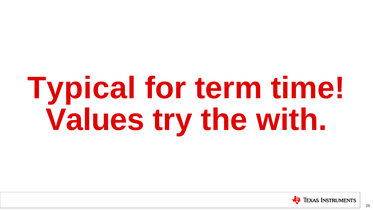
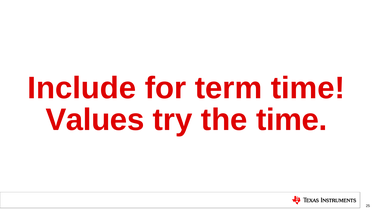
Typical: Typical -> Include
the with: with -> time
